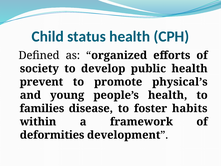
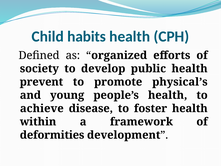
status: status -> habits
families: families -> achieve
foster habits: habits -> health
